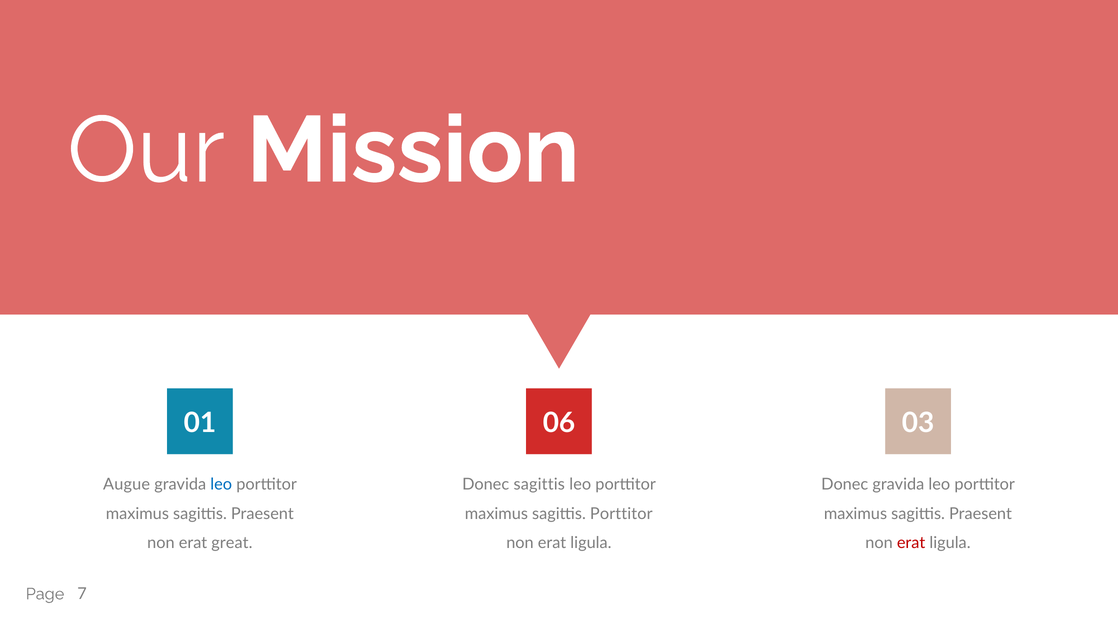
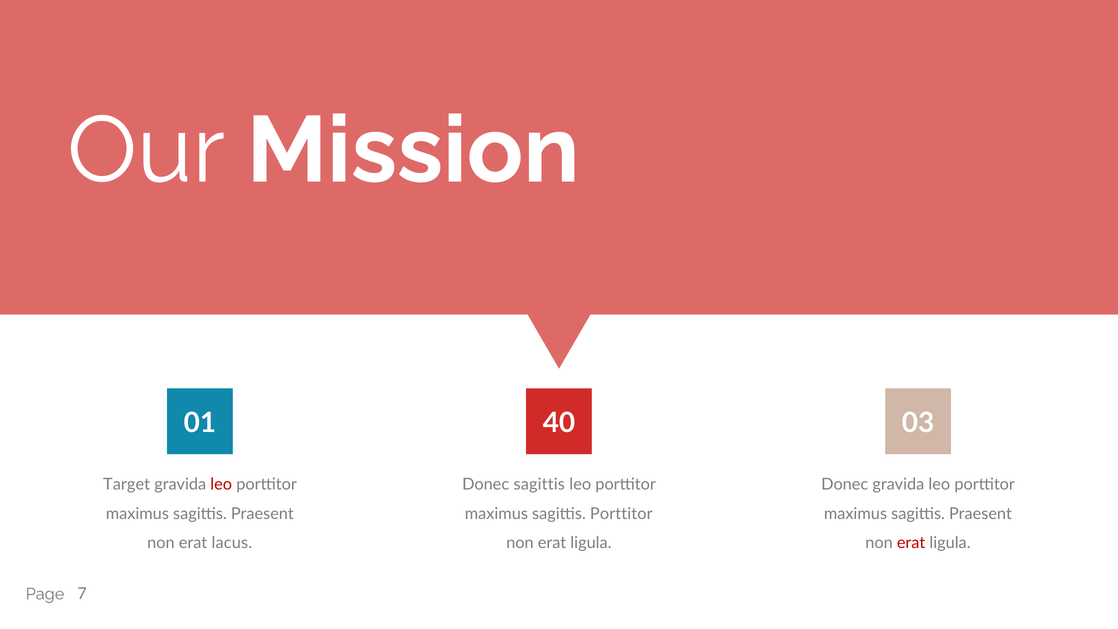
06: 06 -> 40
Augue: Augue -> Target
leo at (221, 484) colour: blue -> red
great: great -> lacus
